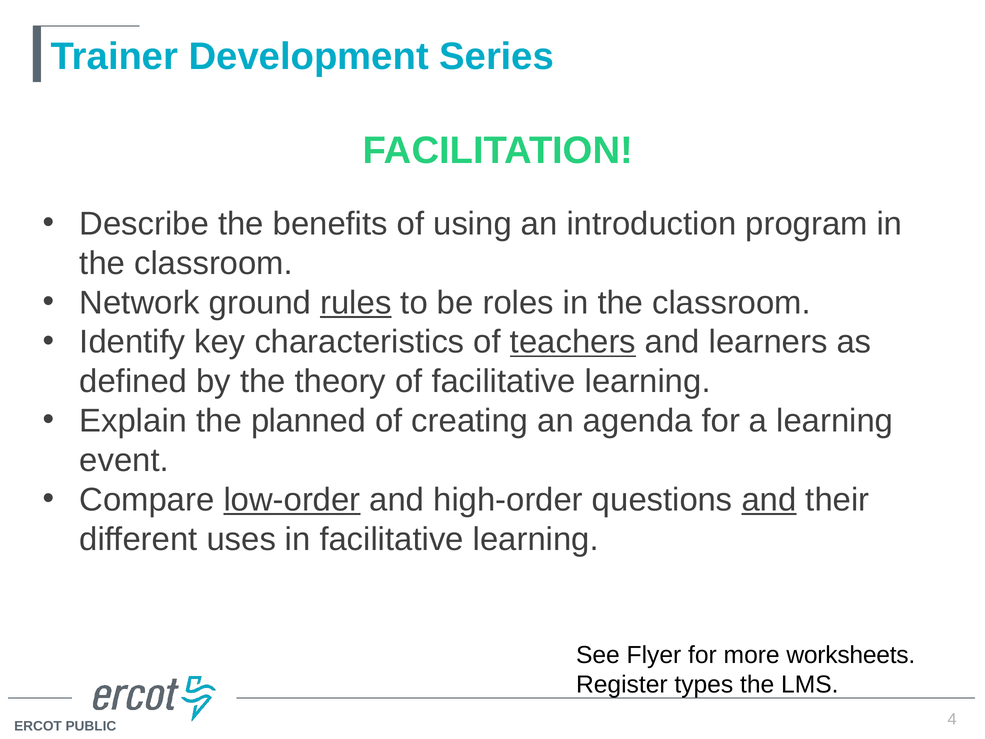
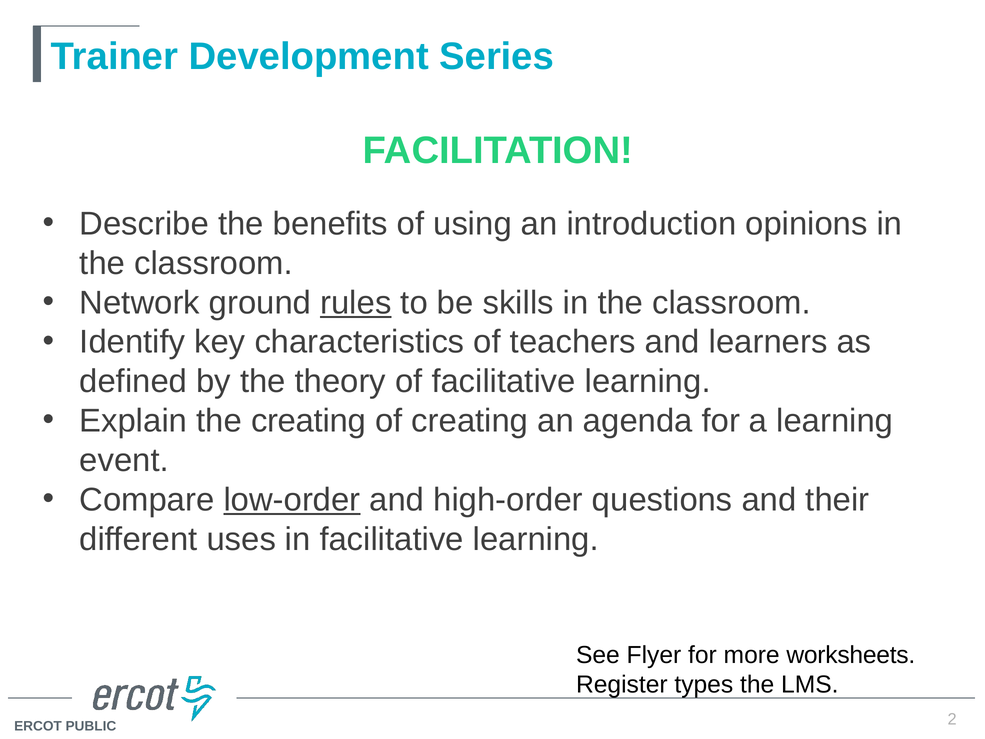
program: program -> opinions
roles: roles -> skills
teachers underline: present -> none
the planned: planned -> creating
and at (769, 500) underline: present -> none
4: 4 -> 2
